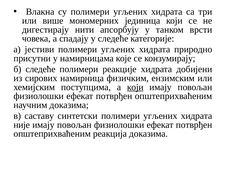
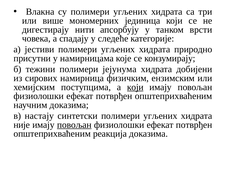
б следеће: следеће -> тежини
реакције: реакције -> јејунума
саставу: саставу -> настају
повољан at (74, 124) underline: none -> present
